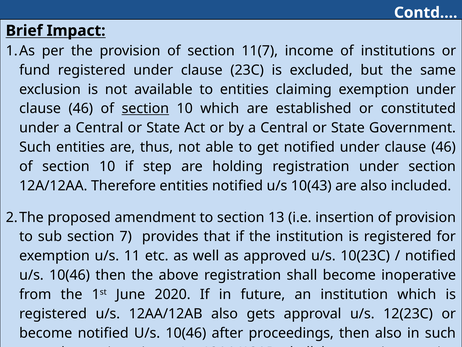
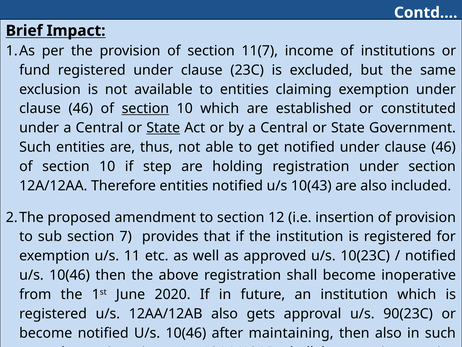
State at (163, 128) underline: none -> present
13: 13 -> 12
12(23C: 12(23C -> 90(23C
proceedings: proceedings -> maintaining
